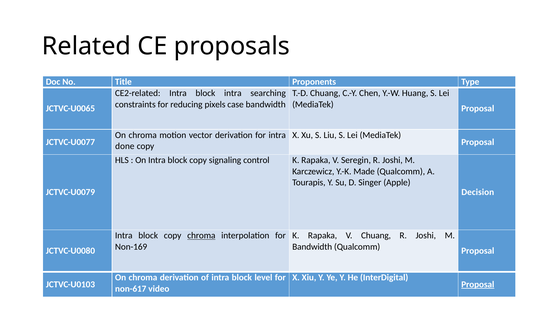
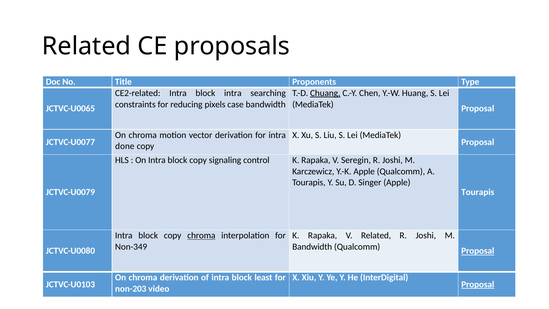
Chuang at (325, 93) underline: none -> present
Y.-K Made: Made -> Apple
Decision at (478, 192): Decision -> Tourapis
V Chuang: Chuang -> Related
Non-169: Non-169 -> Non-349
Proposal at (478, 251) underline: none -> present
level: level -> least
non-617: non-617 -> non-203
